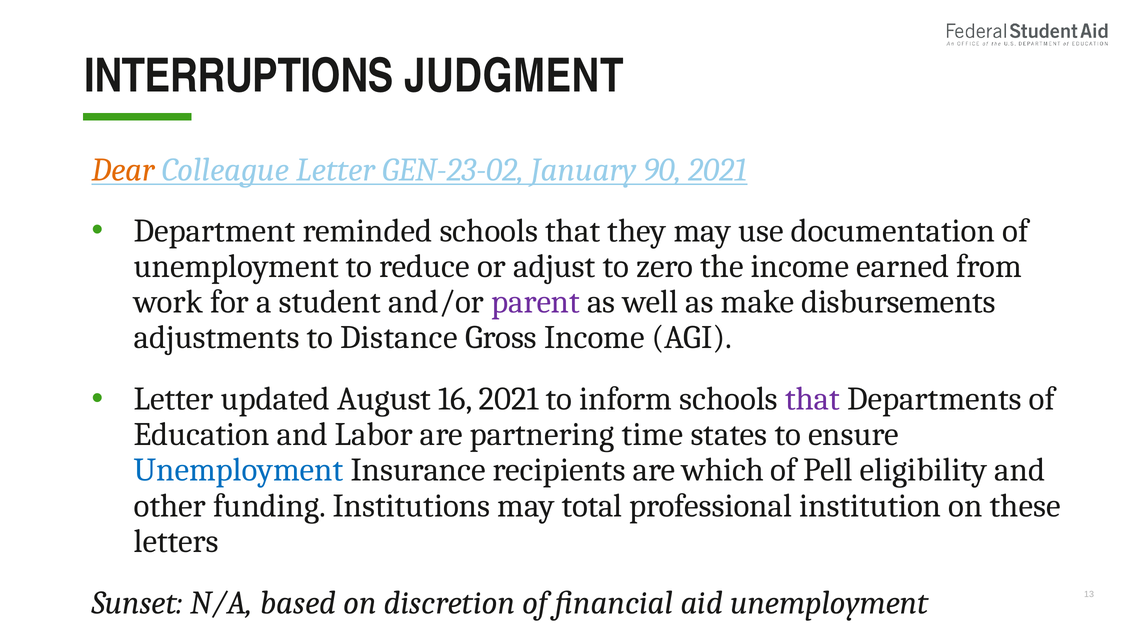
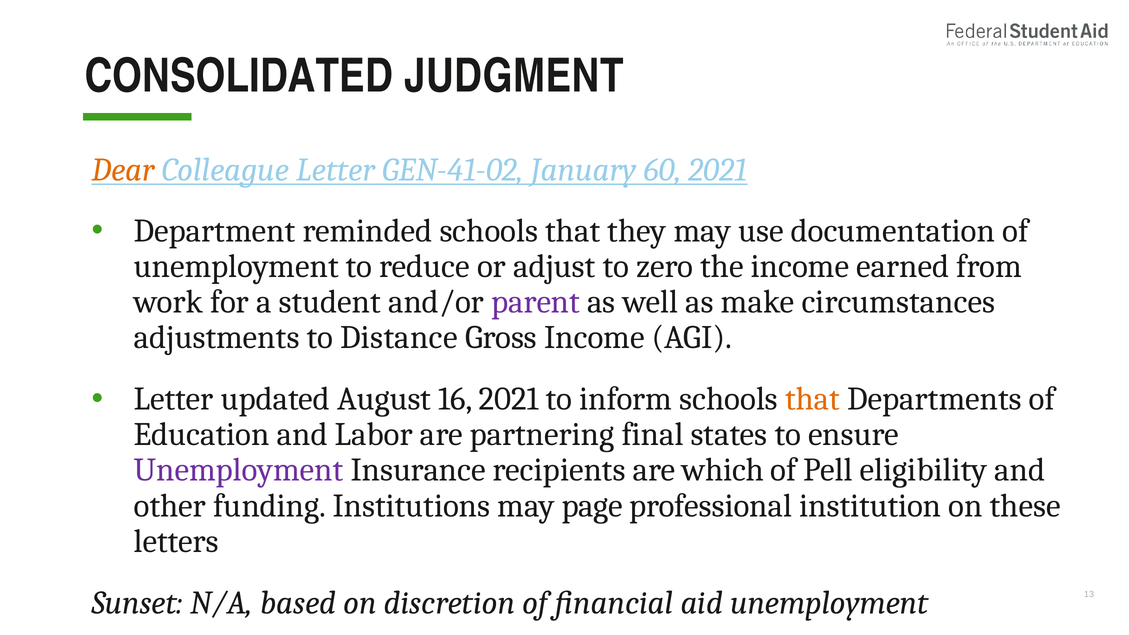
INTERRUPTIONS: INTERRUPTIONS -> CONSOLIDATED
GEN-23-02: GEN-23-02 -> GEN-41-02
90: 90 -> 60
disbursements: disbursements -> circumstances
that at (813, 399) colour: purple -> orange
time: time -> final
Unemployment at (239, 470) colour: blue -> purple
total: total -> page
